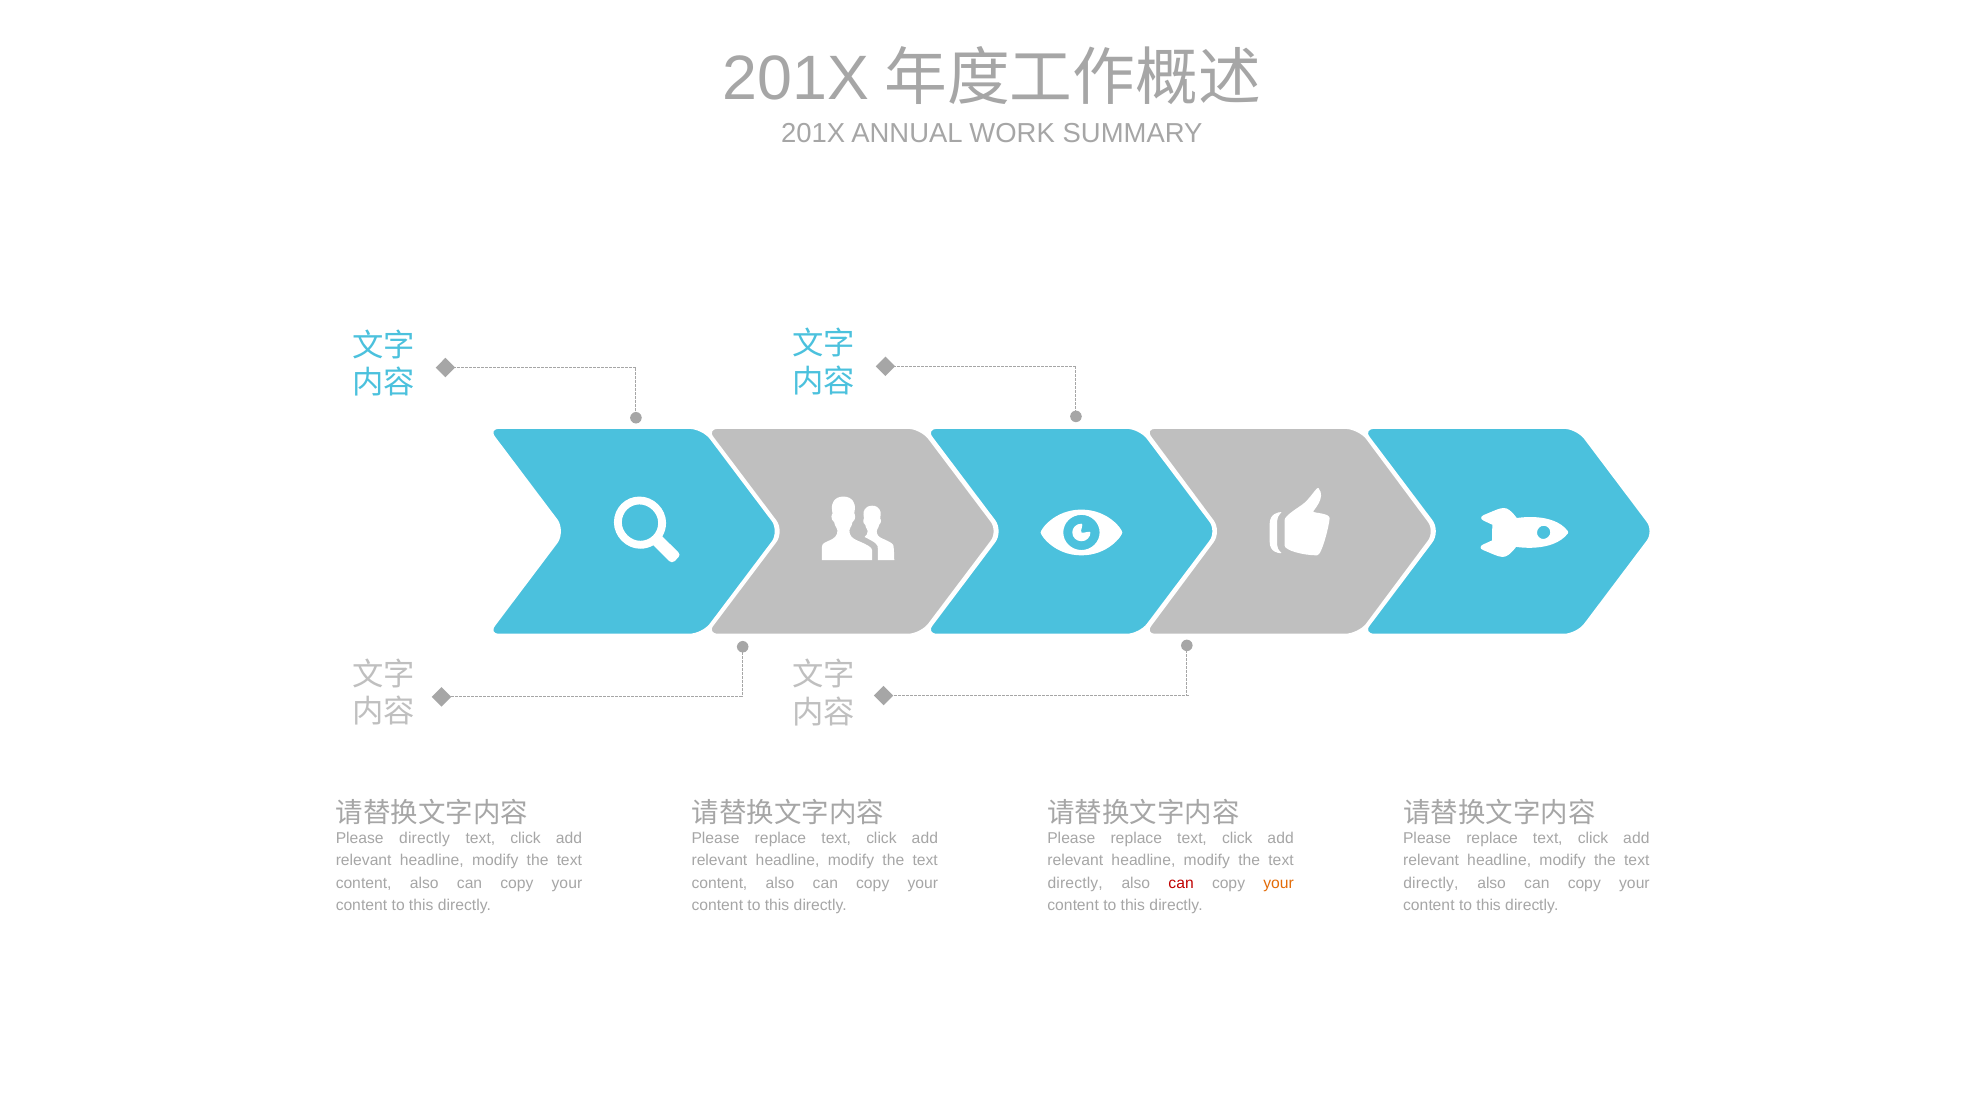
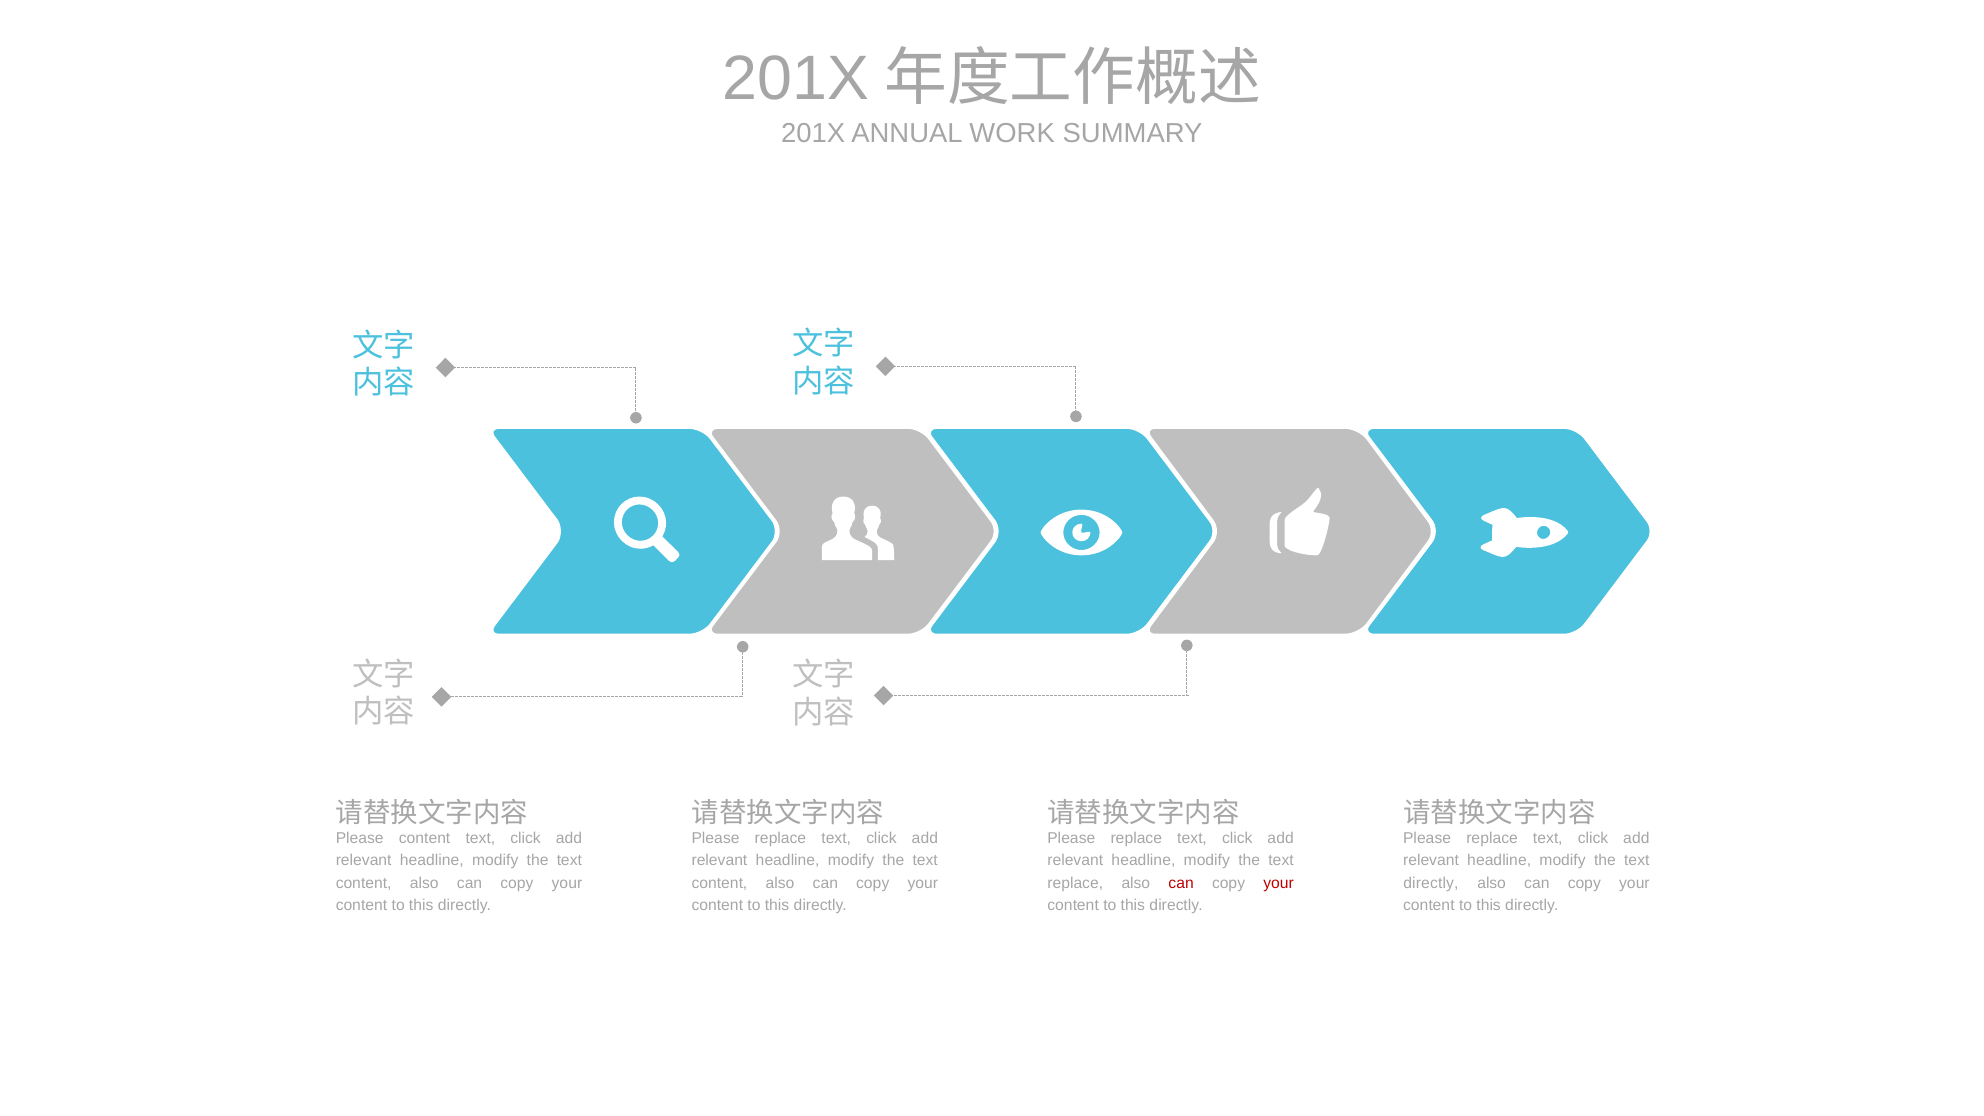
Please directly: directly -> content
directly at (1075, 883): directly -> replace
your at (1279, 883) colour: orange -> red
